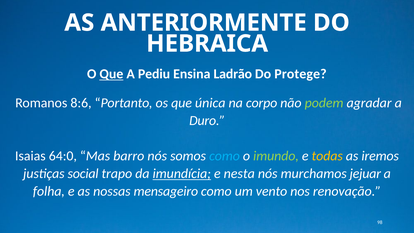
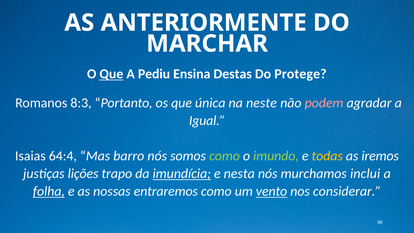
HEBRAICA: HEBRAICA -> MARCHAR
Ladrão: Ladrão -> Destas
8:6: 8:6 -> 8:3
corpo: corpo -> neste
podem colour: light green -> pink
Duro: Duro -> Igual
64:0: 64:0 -> 64:4
como at (224, 156) colour: light blue -> light green
social: social -> lições
jejuar: jejuar -> inclui
folha underline: none -> present
mensageiro: mensageiro -> entraremos
vento underline: none -> present
renovação: renovação -> considerar
